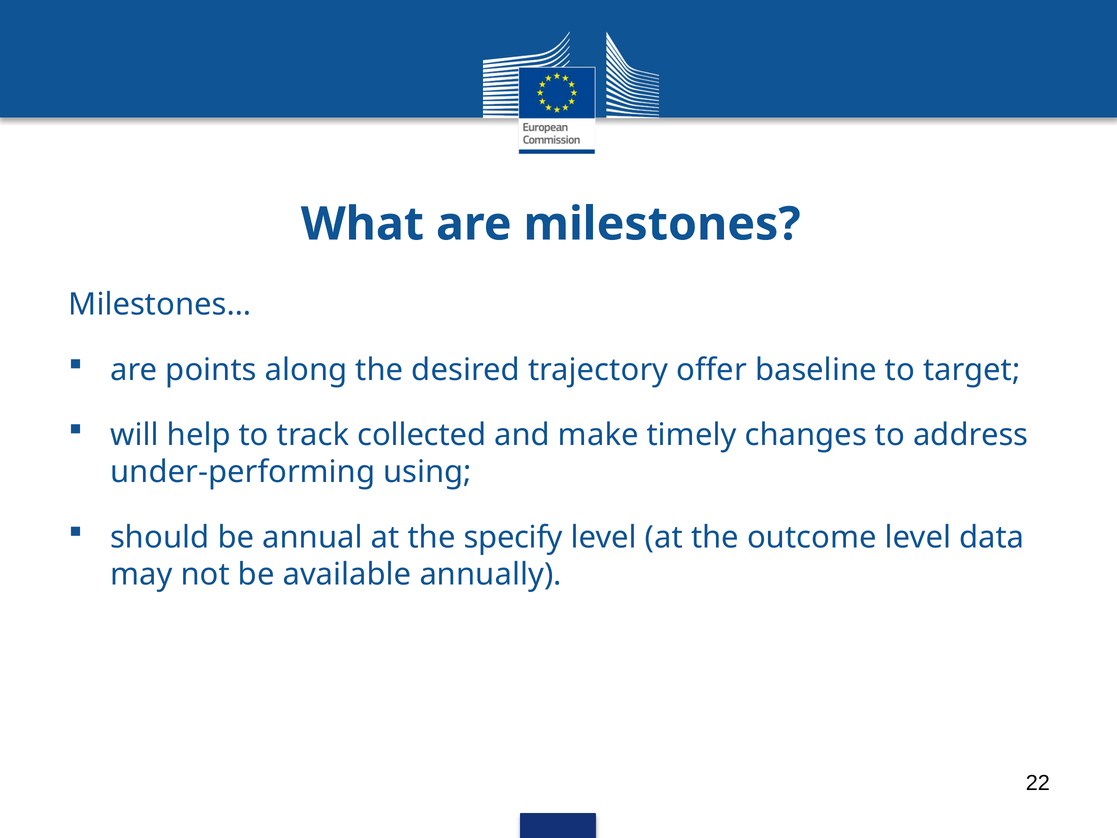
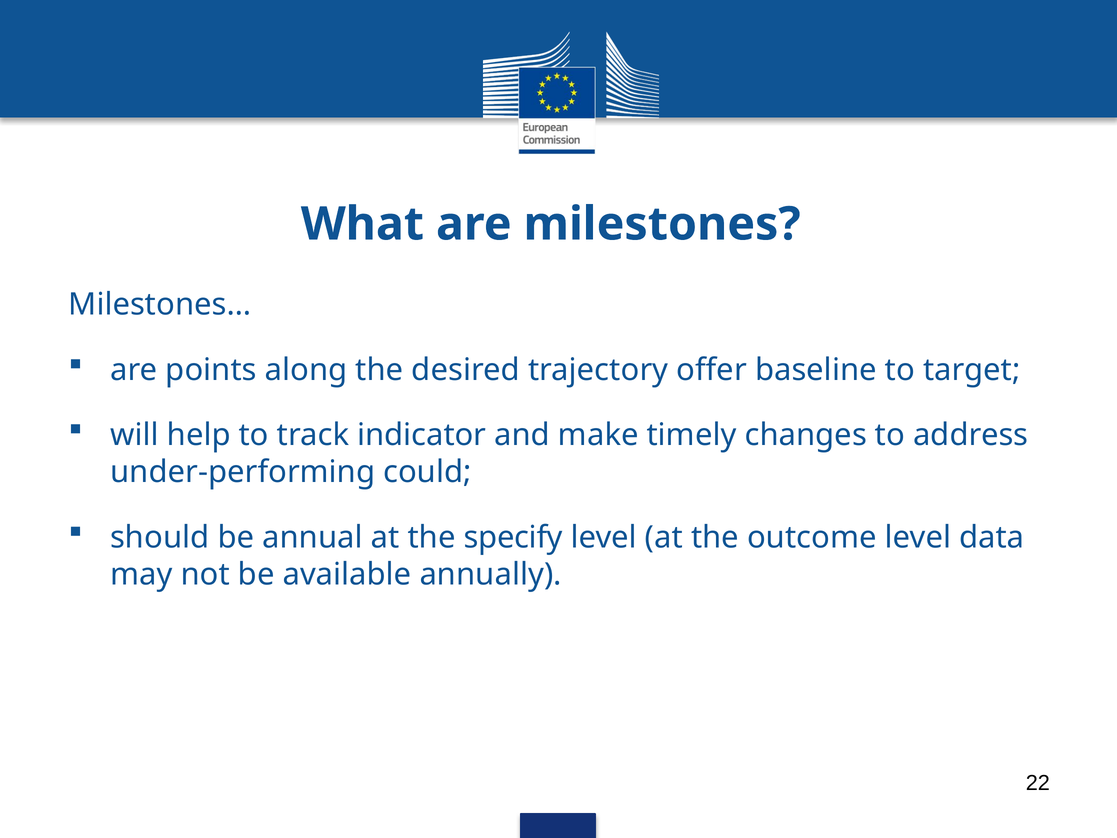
collected: collected -> indicator
using: using -> could
